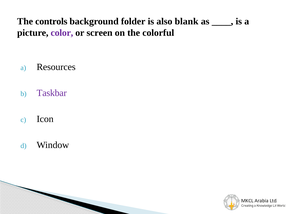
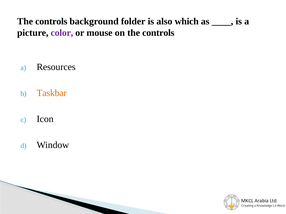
blank: blank -> which
screen: screen -> mouse
on the colorful: colorful -> controls
Taskbar colour: purple -> orange
